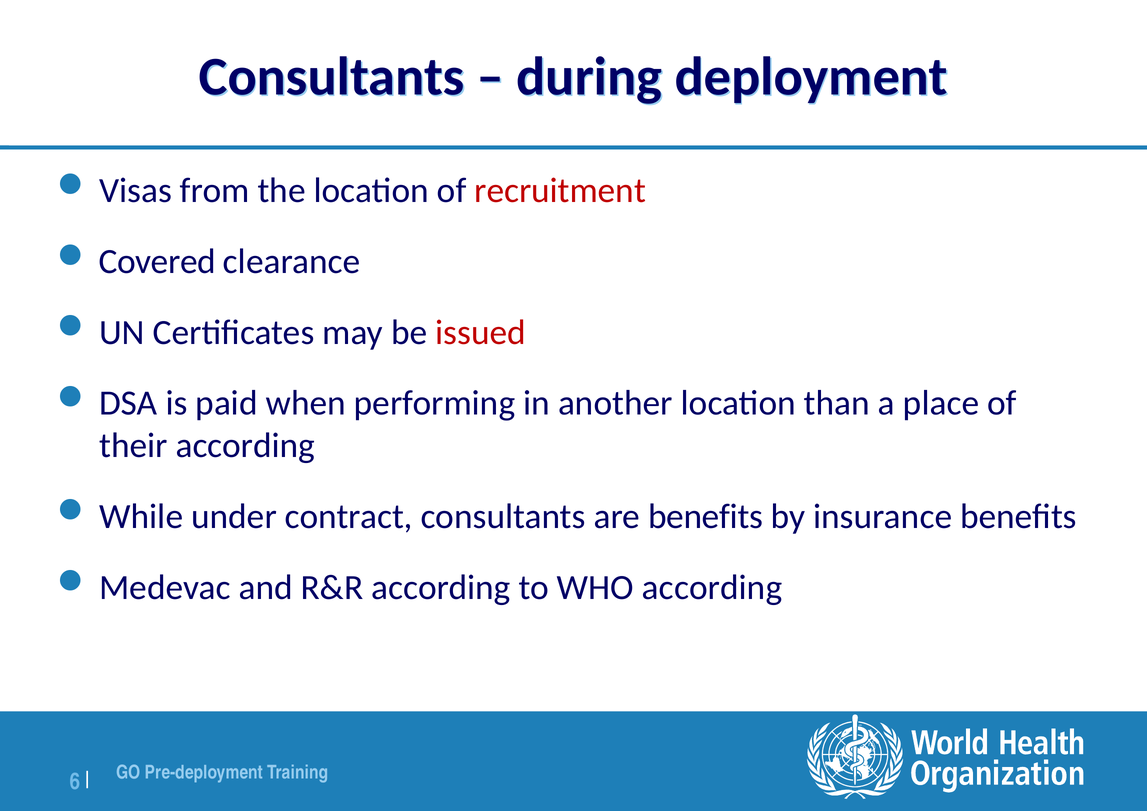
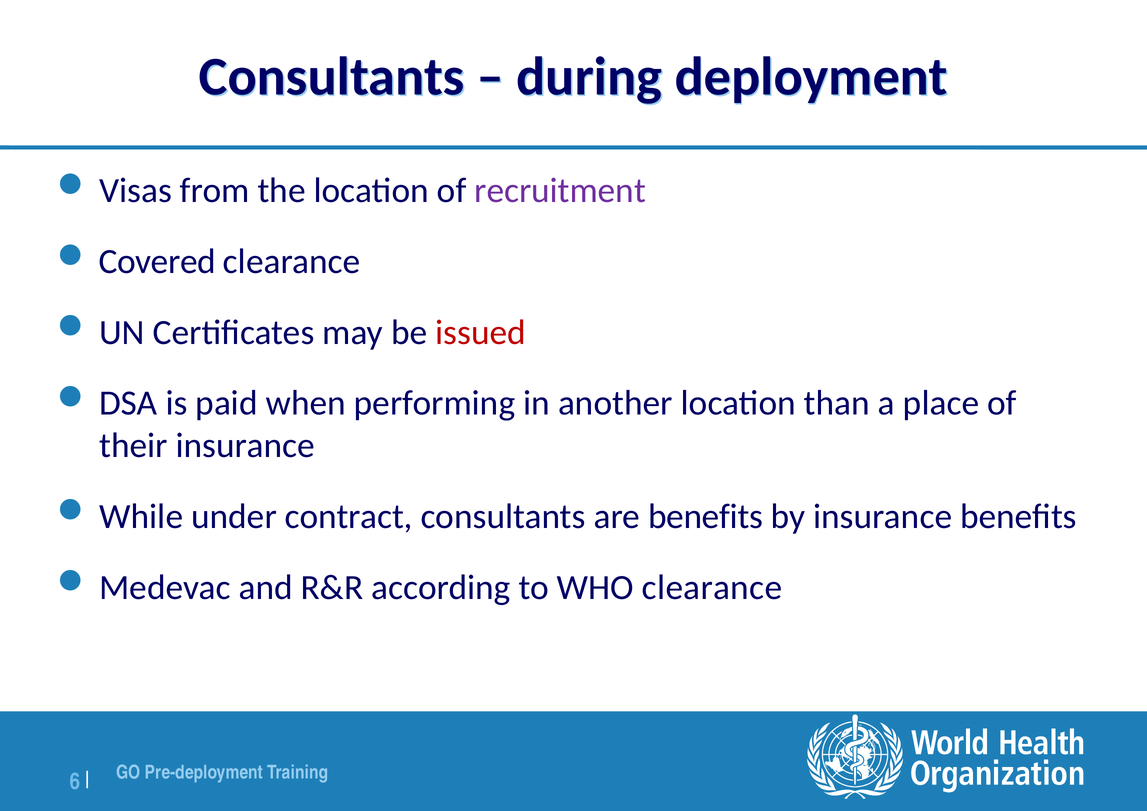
recruitment colour: red -> purple
their according: according -> insurance
WHO according: according -> clearance
